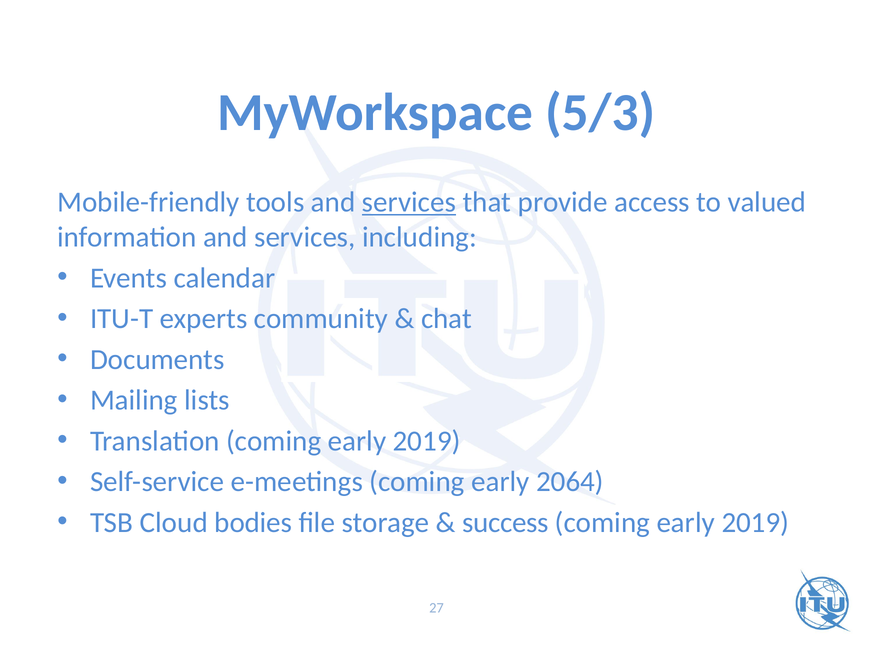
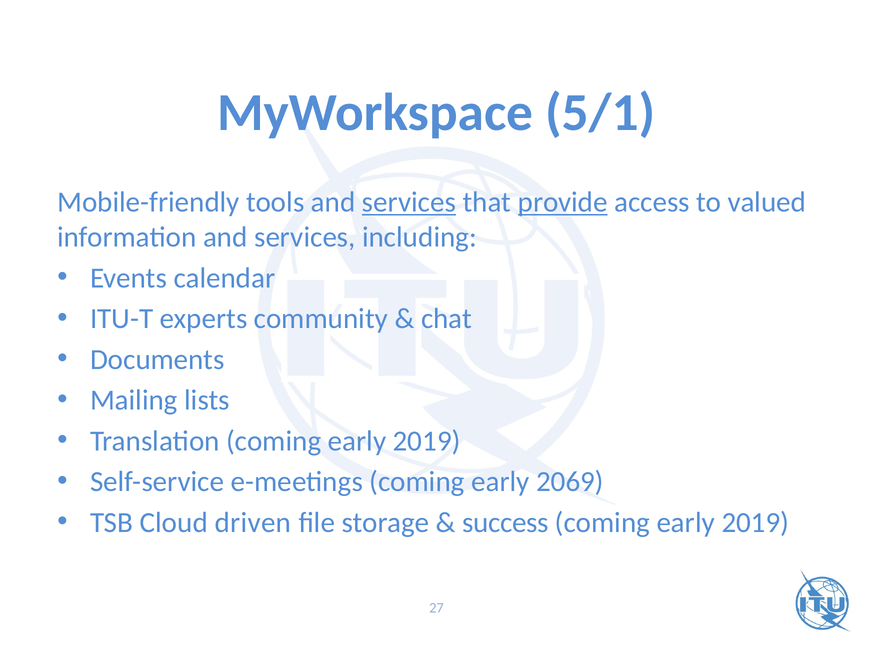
5/3: 5/3 -> 5/1
provide underline: none -> present
2064: 2064 -> 2069
bodies: bodies -> driven
